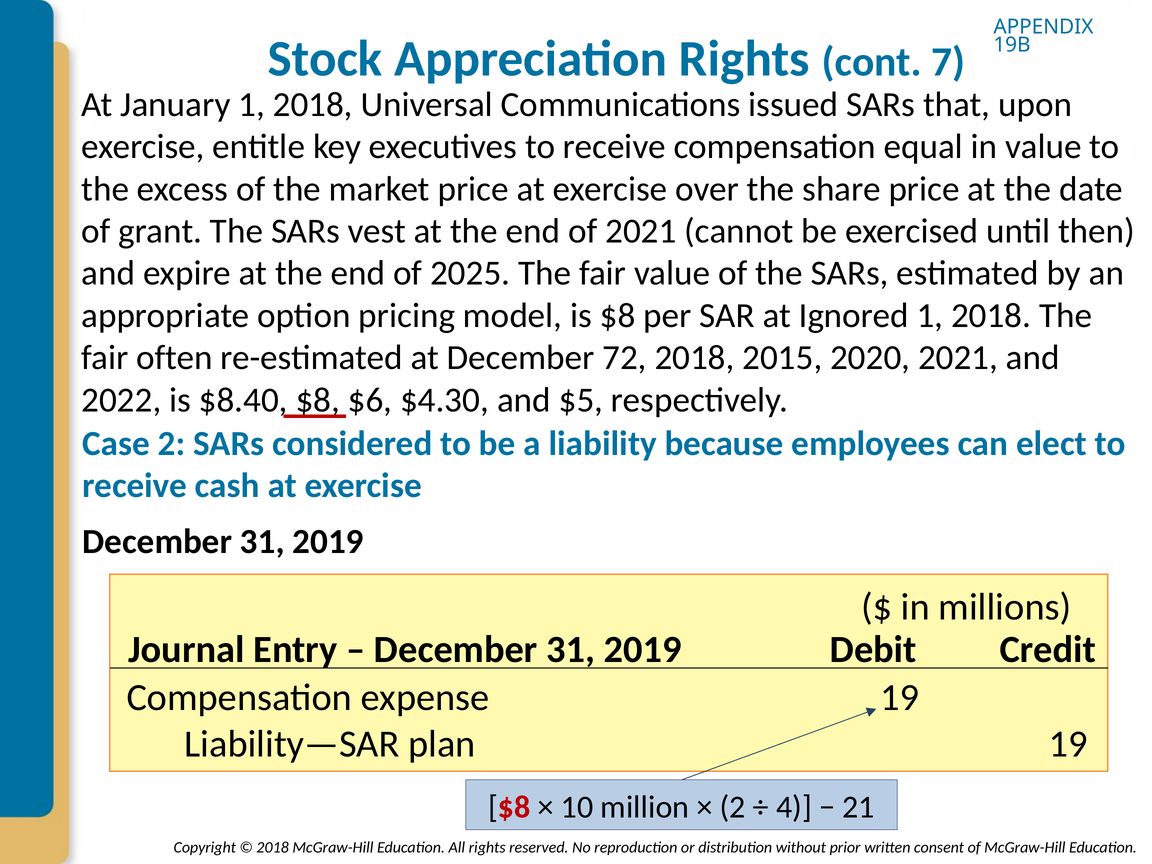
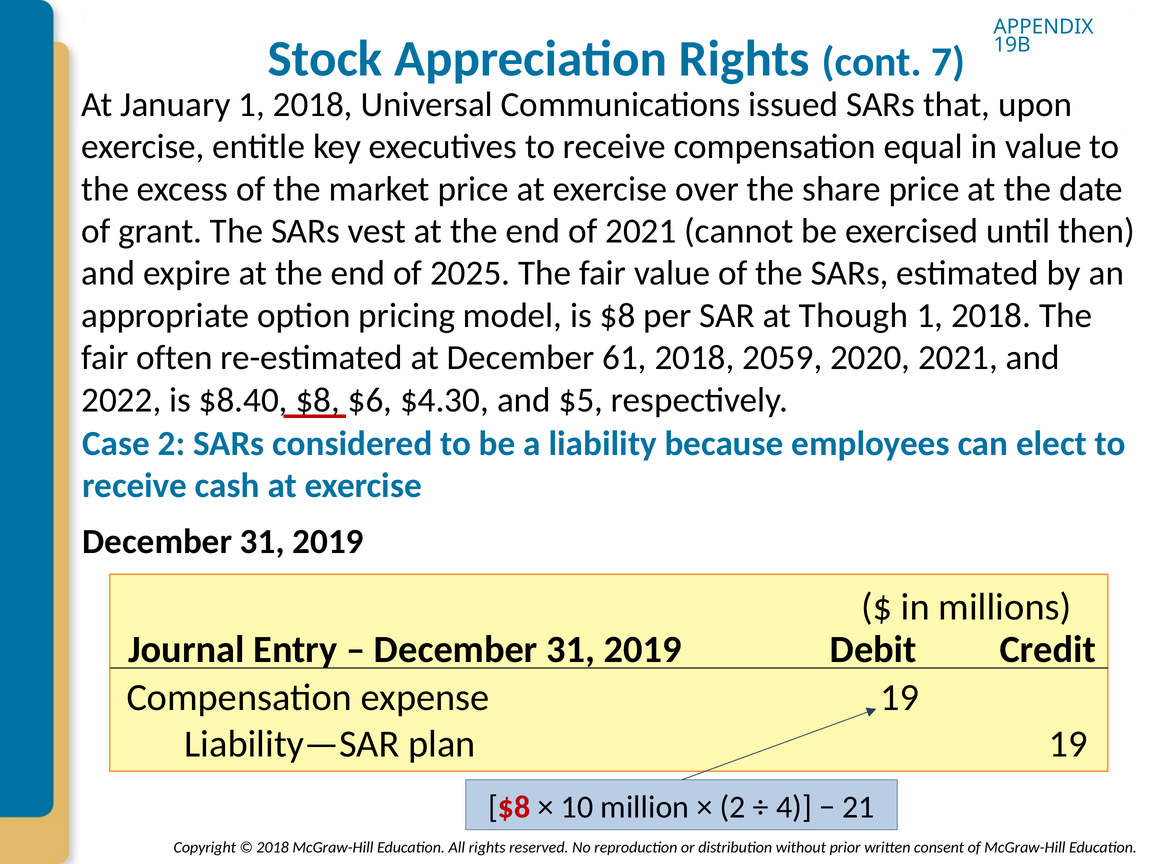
Ignored: Ignored -> Though
72: 72 -> 61
2015: 2015 -> 2059
